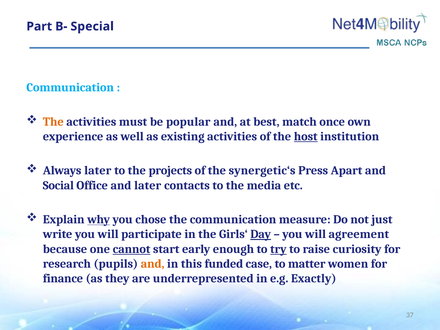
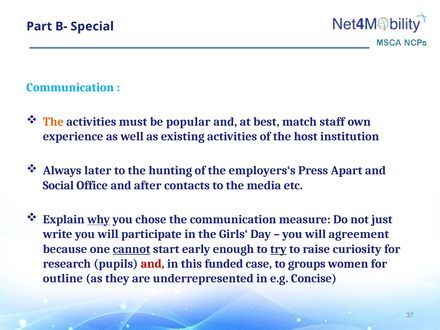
once: once -> staff
host underline: present -> none
projects: projects -> hunting
synergetic‘s: synergetic‘s -> employers‘s
and later: later -> after
Day underline: present -> none
and at (153, 264) colour: orange -> red
matter: matter -> groups
finance: finance -> outline
Exactly: Exactly -> Concise
